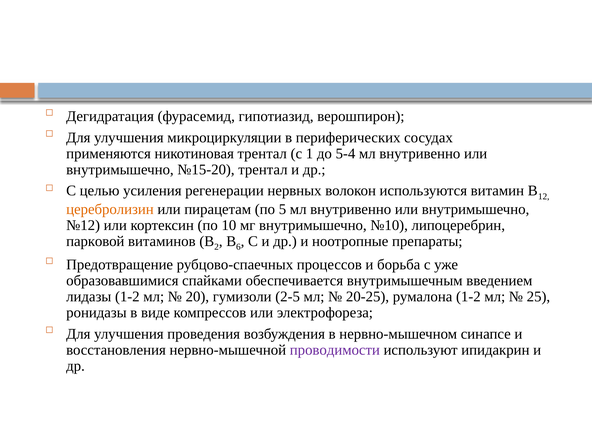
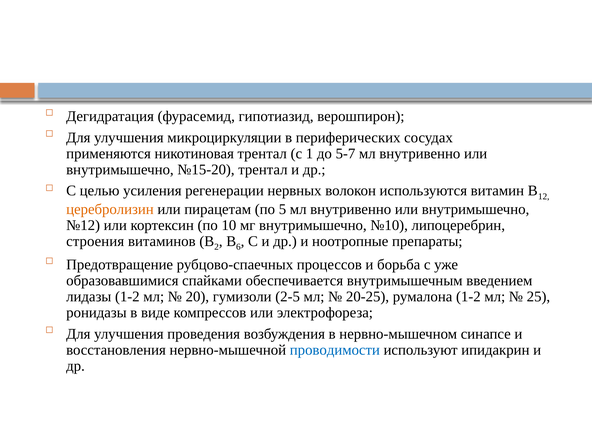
5-4: 5-4 -> 5-7
парковой: парковой -> строения
проводимости colour: purple -> blue
